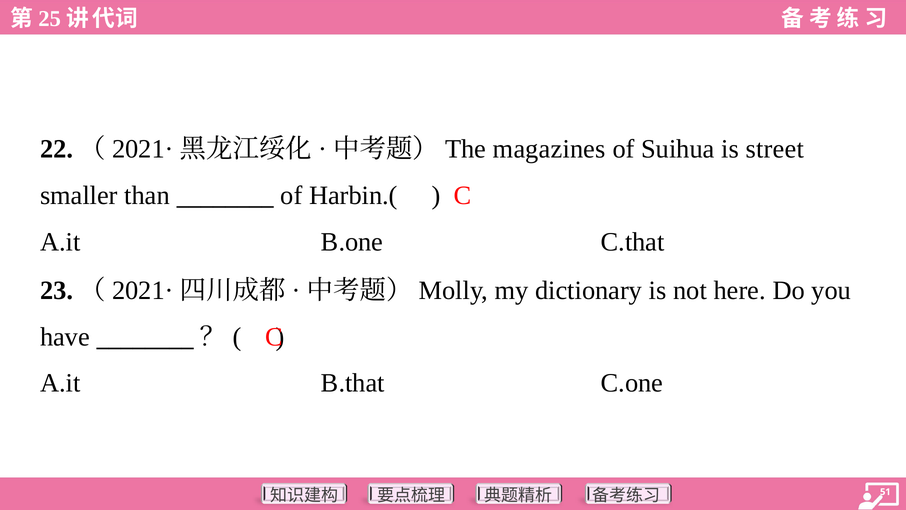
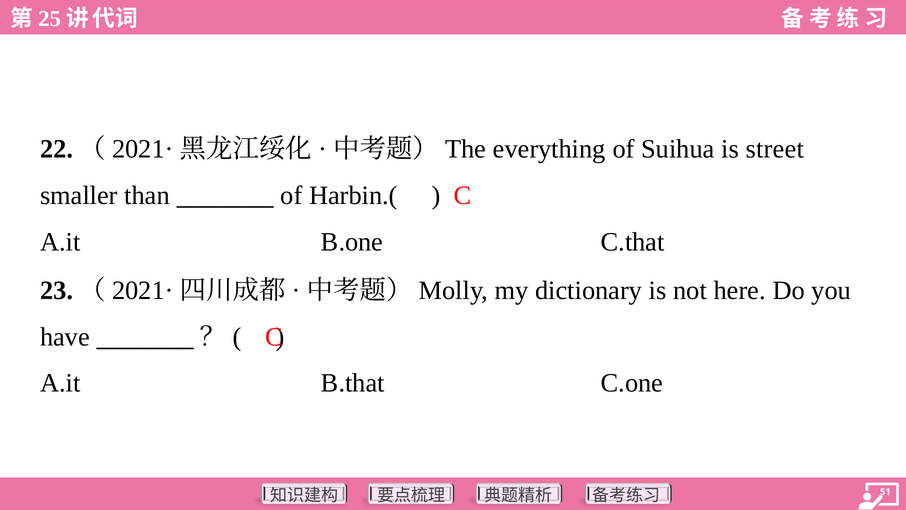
magazines: magazines -> everything
